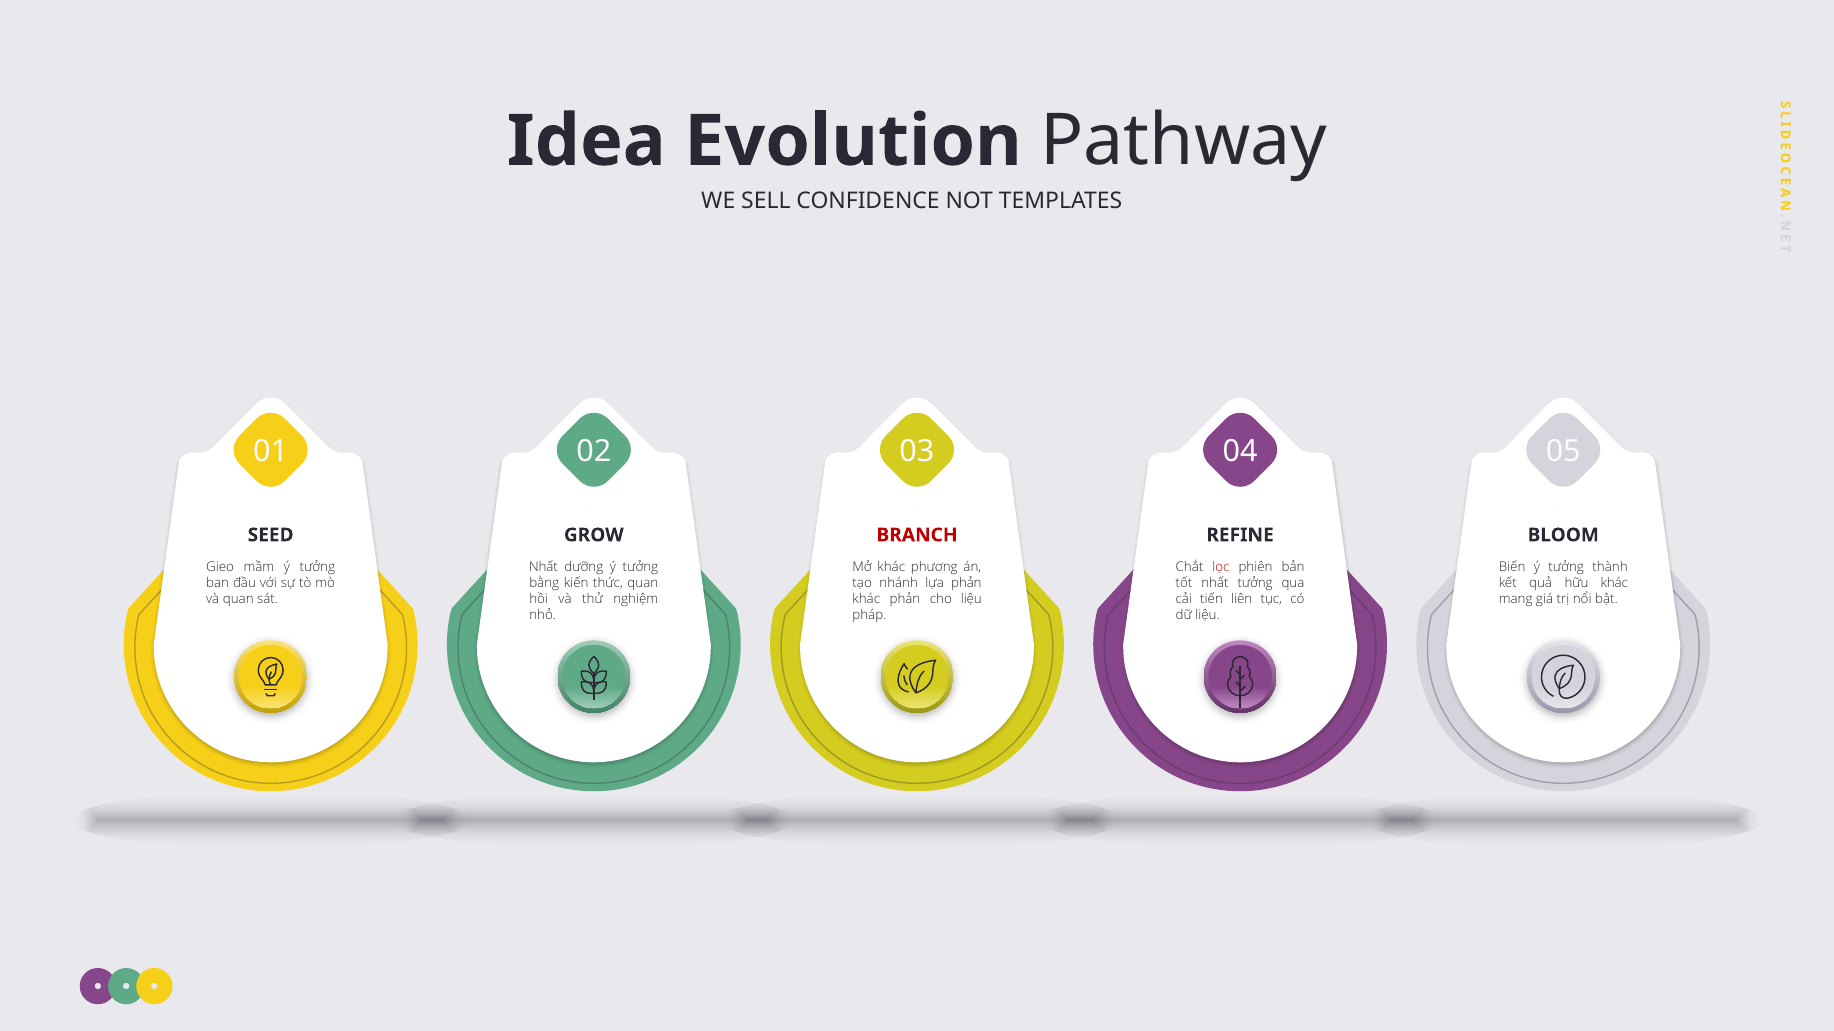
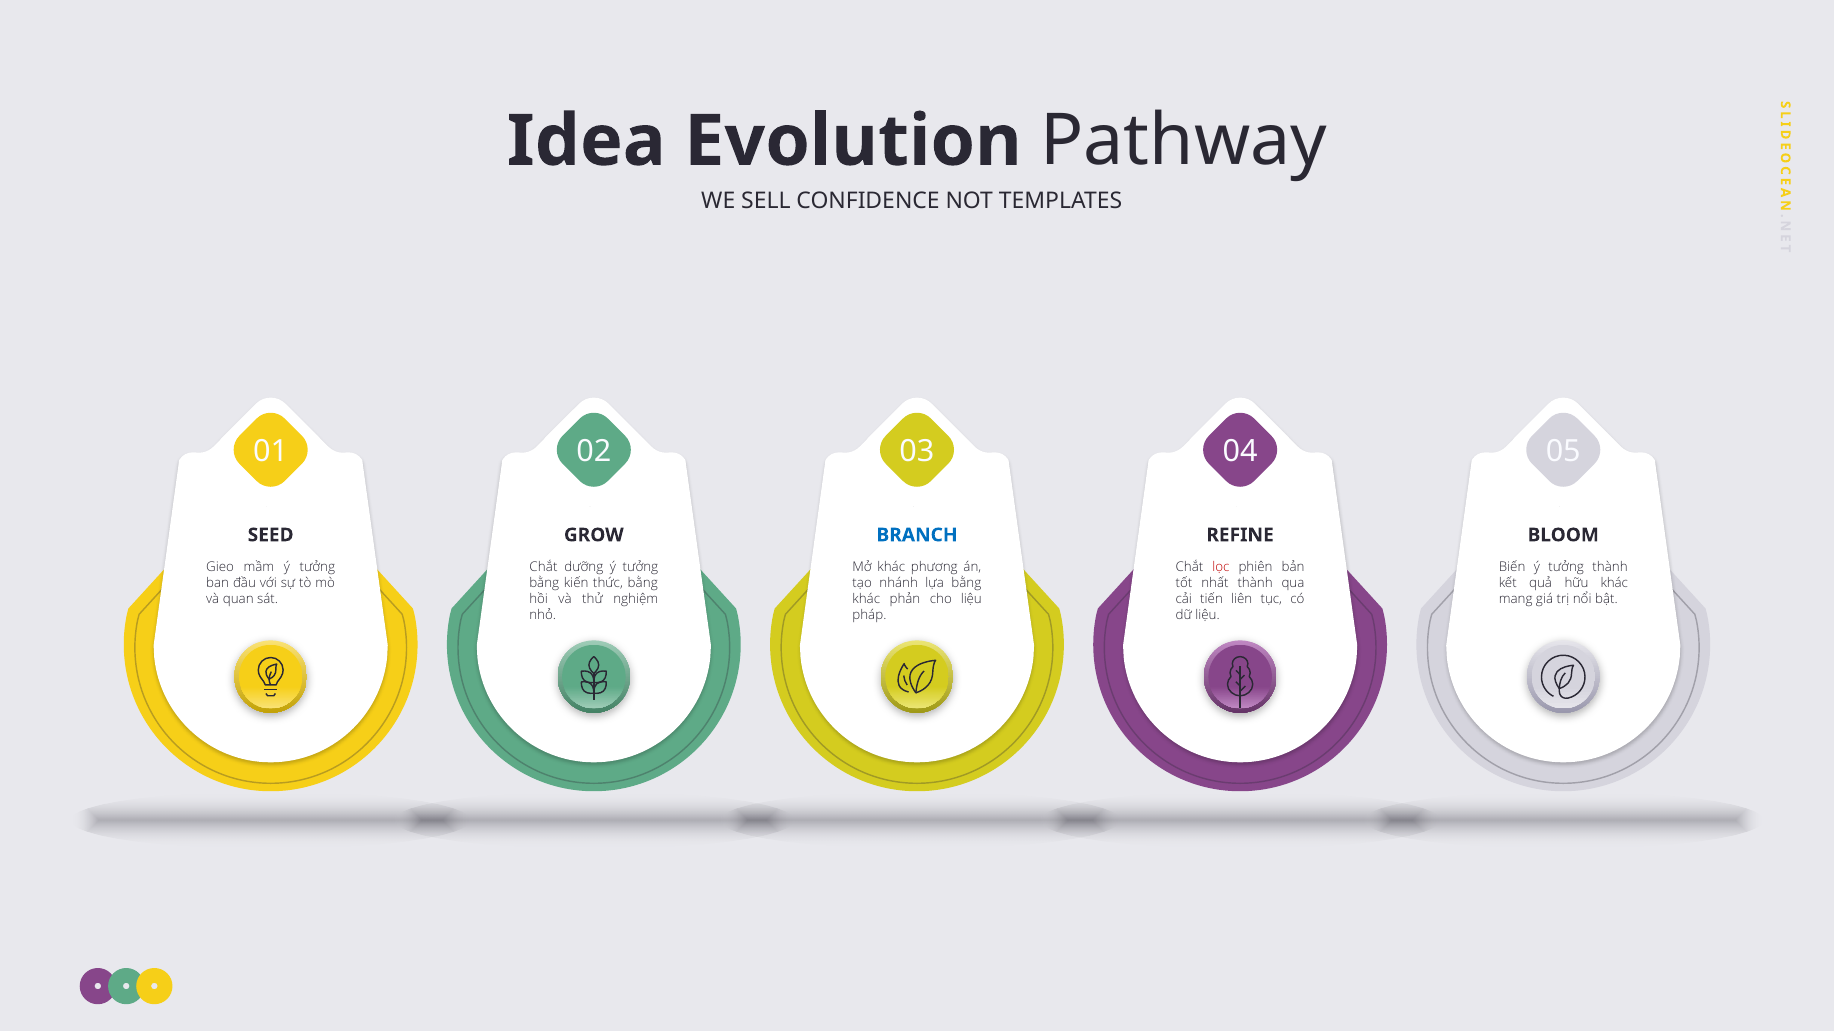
BRANCH colour: red -> blue
Nhất at (544, 568): Nhất -> Chắt
thức quan: quan -> bằng
lựa phản: phản -> bằng
nhất tưởng: tưởng -> thành
